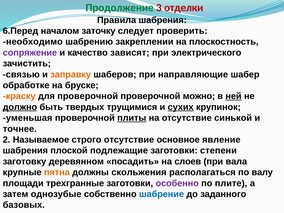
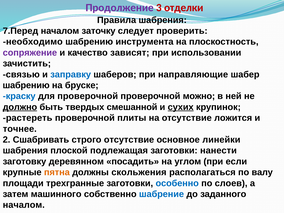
Продолжение colour: green -> purple
6.Перед: 6.Перед -> 7.Перед
закреплении: закреплении -> инструмента
электрического: электрического -> использовании
заправку colour: orange -> blue
обработке at (26, 85): обработке -> шабрению
краску colour: orange -> blue
ней underline: present -> none
трущимися: трущимися -> смешанной
уменьшая: уменьшая -> растереть
плиты underline: present -> none
синькой: синькой -> ложится
Называемое: Называемое -> Сшабривать
явление: явление -> линейки
подлежащие: подлежащие -> подлежащая
степени: степени -> нанести
слоев: слоев -> углом
вала: вала -> если
особенно colour: purple -> blue
плите: плите -> слоев
однозубые: однозубые -> машинного
базовых at (24, 205): базовых -> началом
